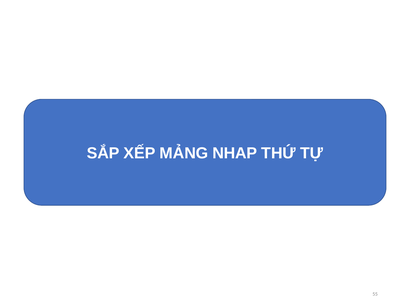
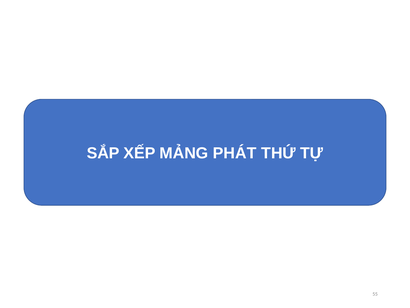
NHAP: NHAP -> PHÁT
